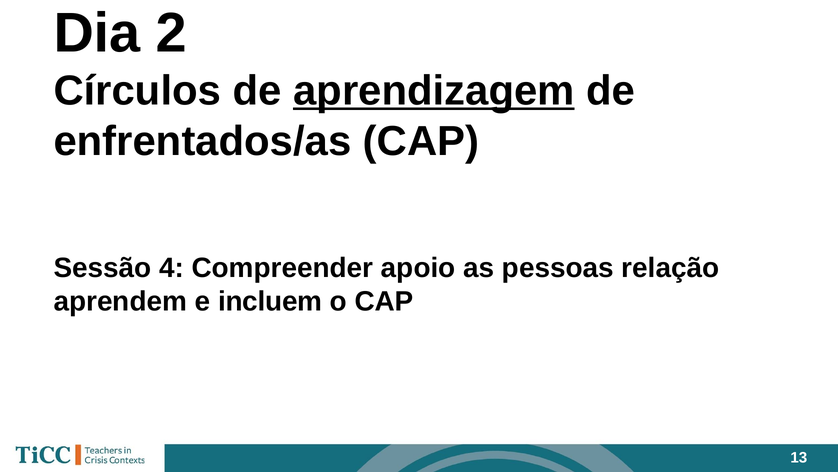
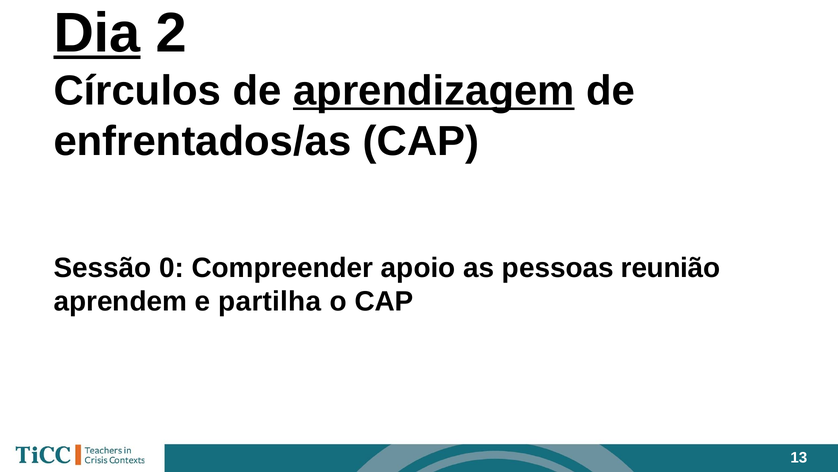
Dia underline: none -> present
4: 4 -> 0
relação: relação -> reunião
incluem: incluem -> partilha
